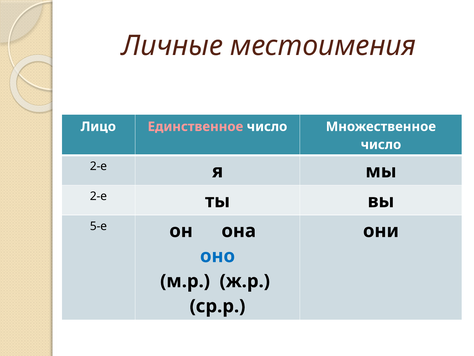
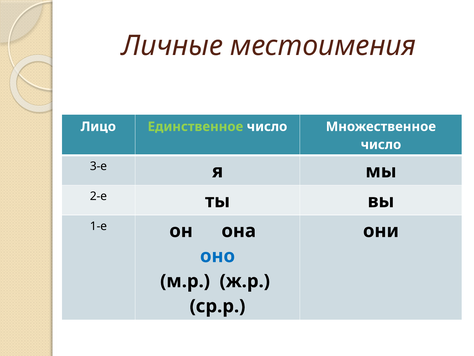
Единственное colour: pink -> light green
2-е at (98, 166): 2-е -> 3-е
5-е: 5-е -> 1-е
